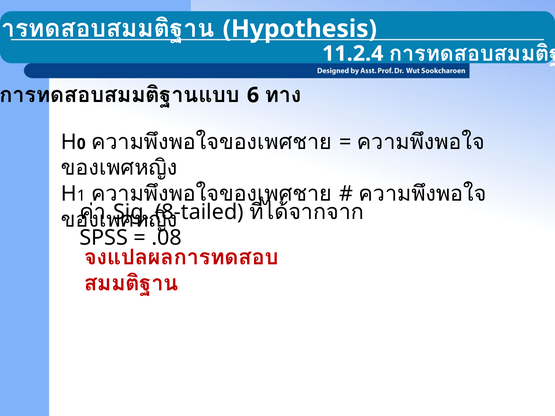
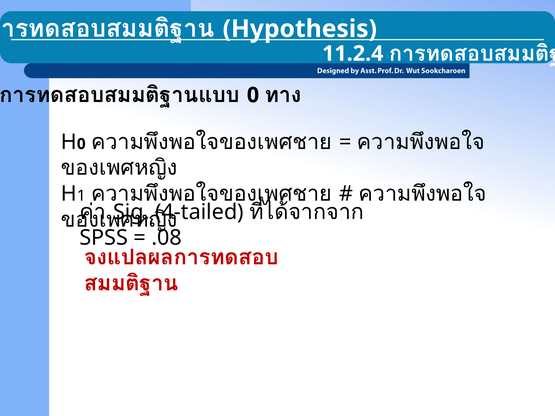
6 at (253, 95): 6 -> 0
8-tailed: 8-tailed -> 4-tailed
